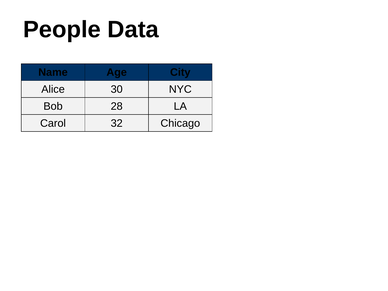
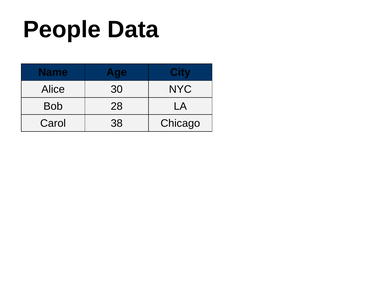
32: 32 -> 38
